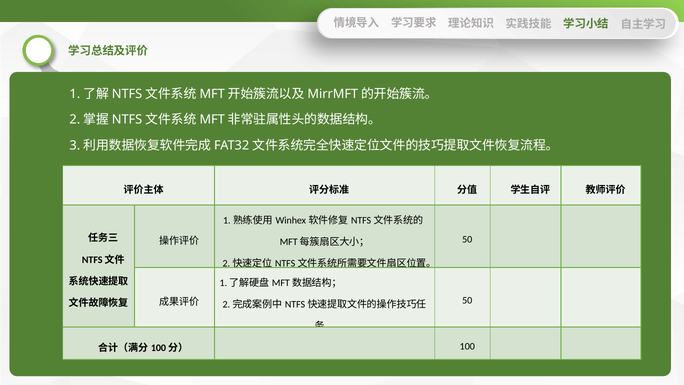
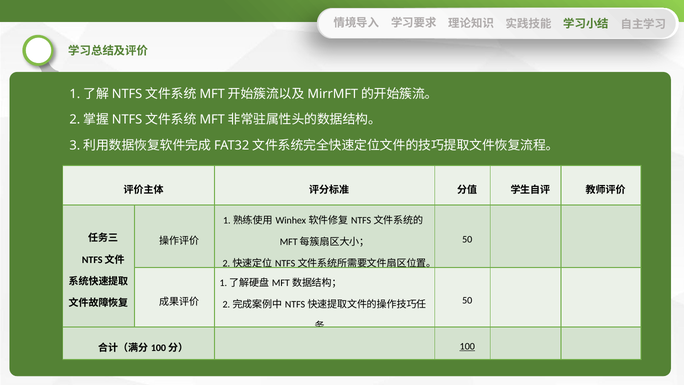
100 underline: none -> present
